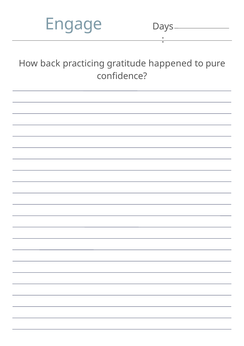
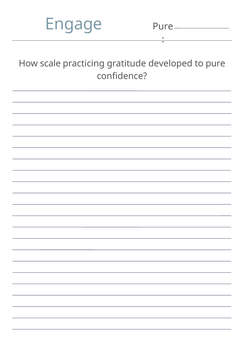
Days at (163, 26): Days -> Pure
back: back -> scale
happened: happened -> developed
